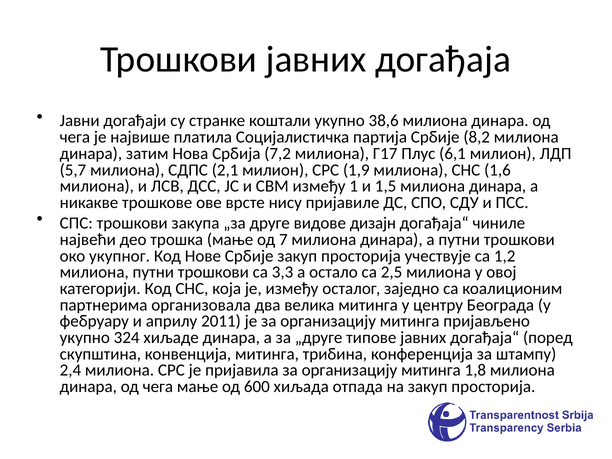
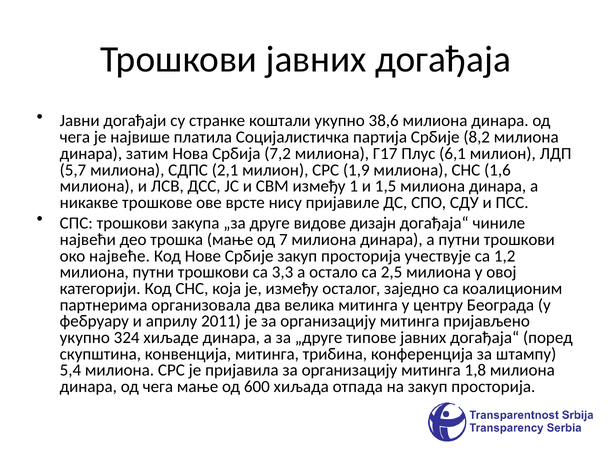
укупног: укупног -> највеће
2,4: 2,4 -> 5,4
